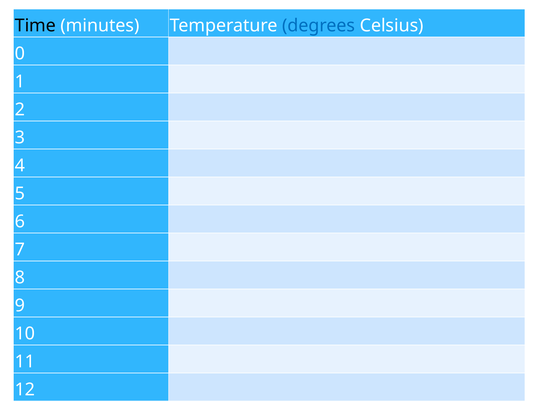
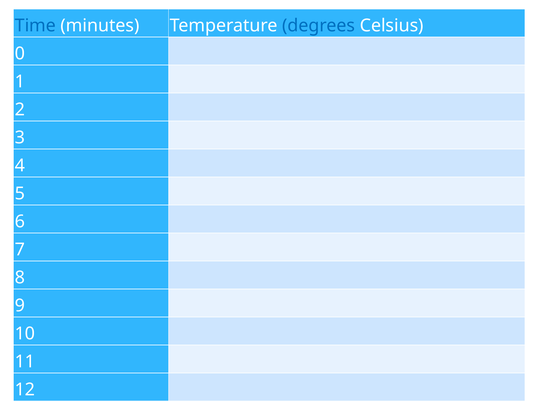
Time colour: black -> blue
